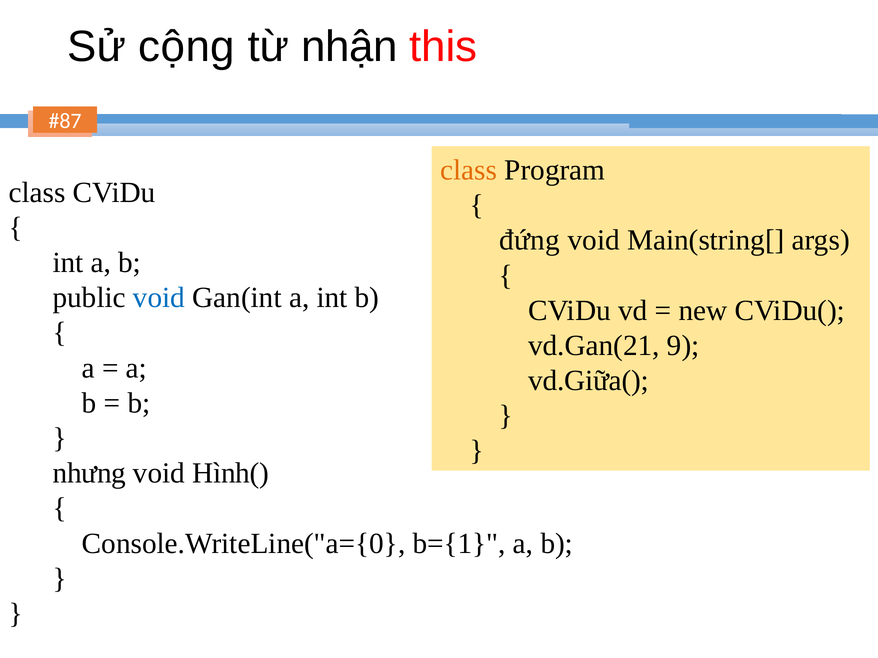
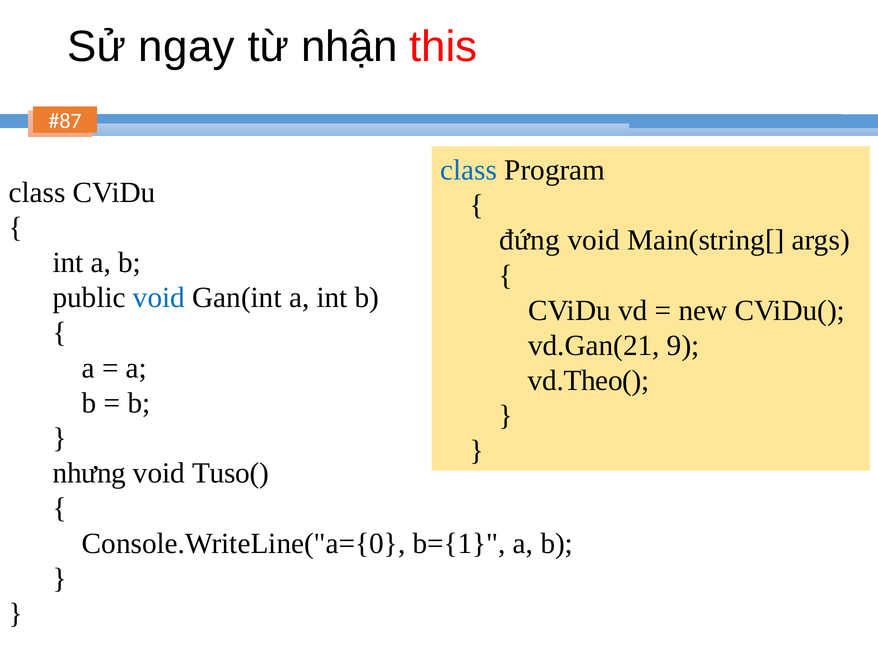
cộng: cộng -> ngay
class at (469, 170) colour: orange -> blue
vd.Giữa(: vd.Giữa( -> vd.Theo(
Hình(: Hình( -> Tuso(
